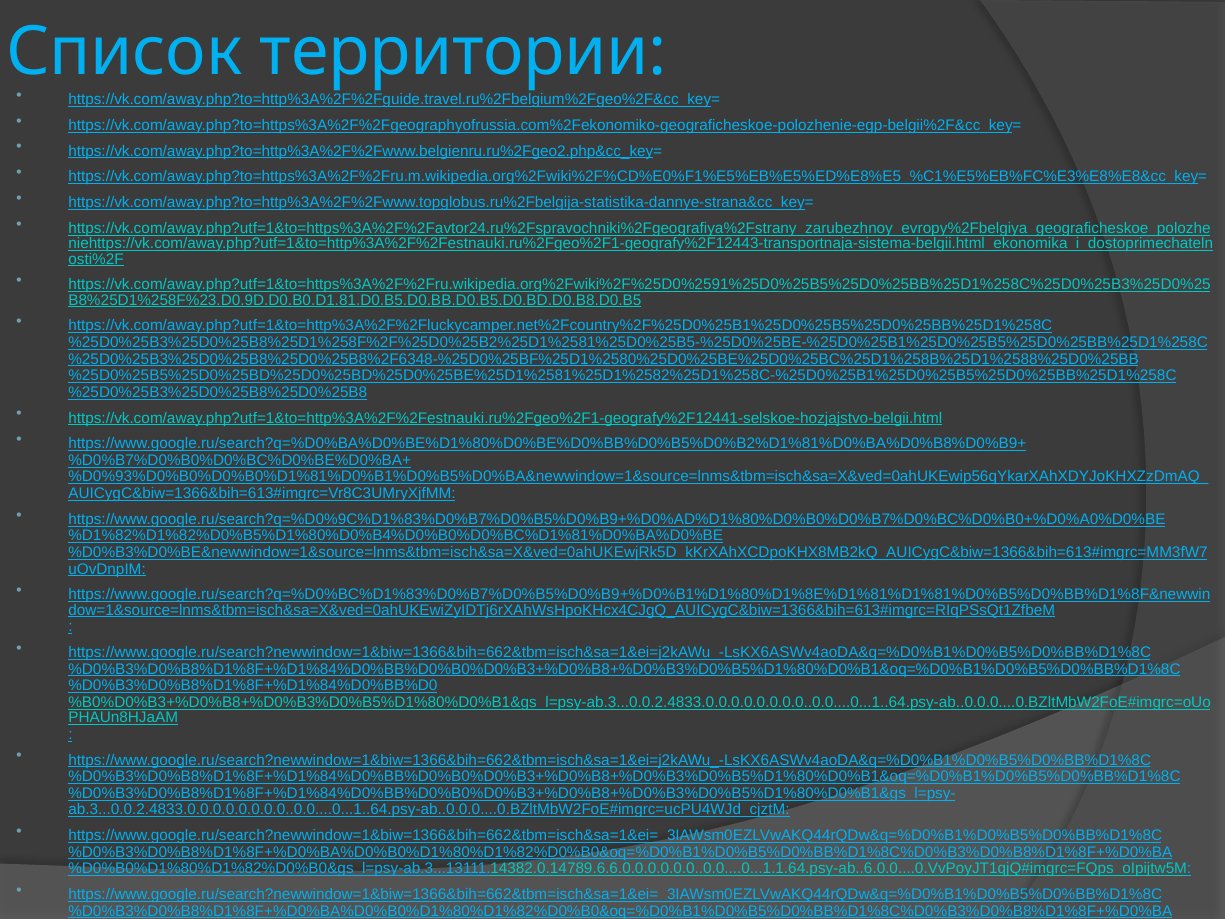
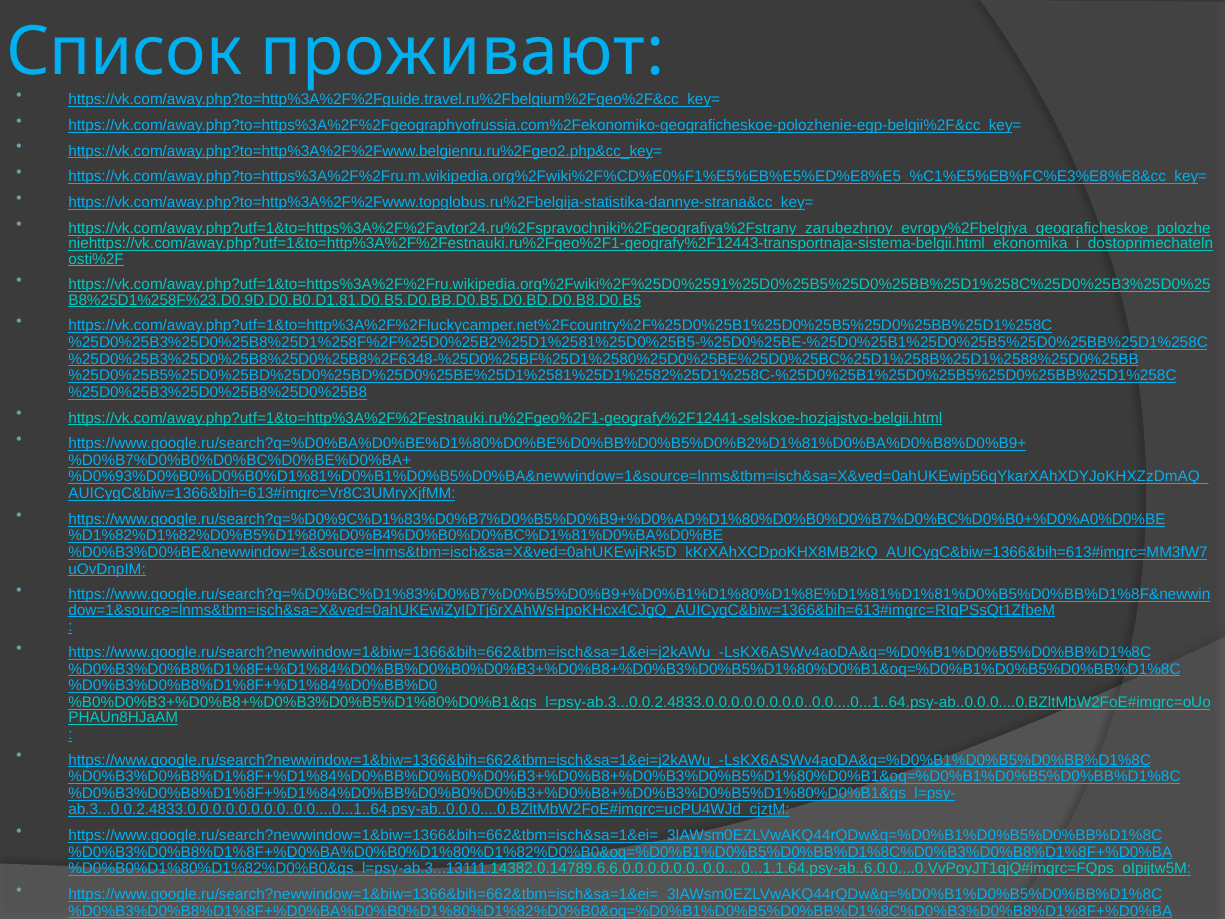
территории: территории -> проживают
